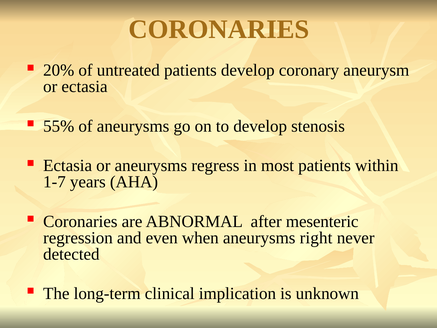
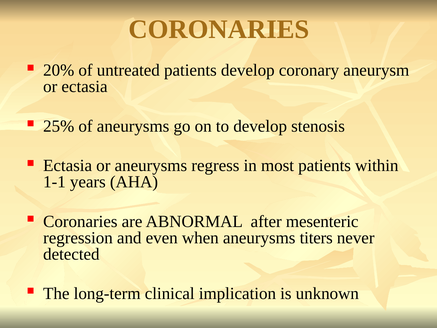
55%: 55% -> 25%
1-7: 1-7 -> 1-1
right: right -> titers
